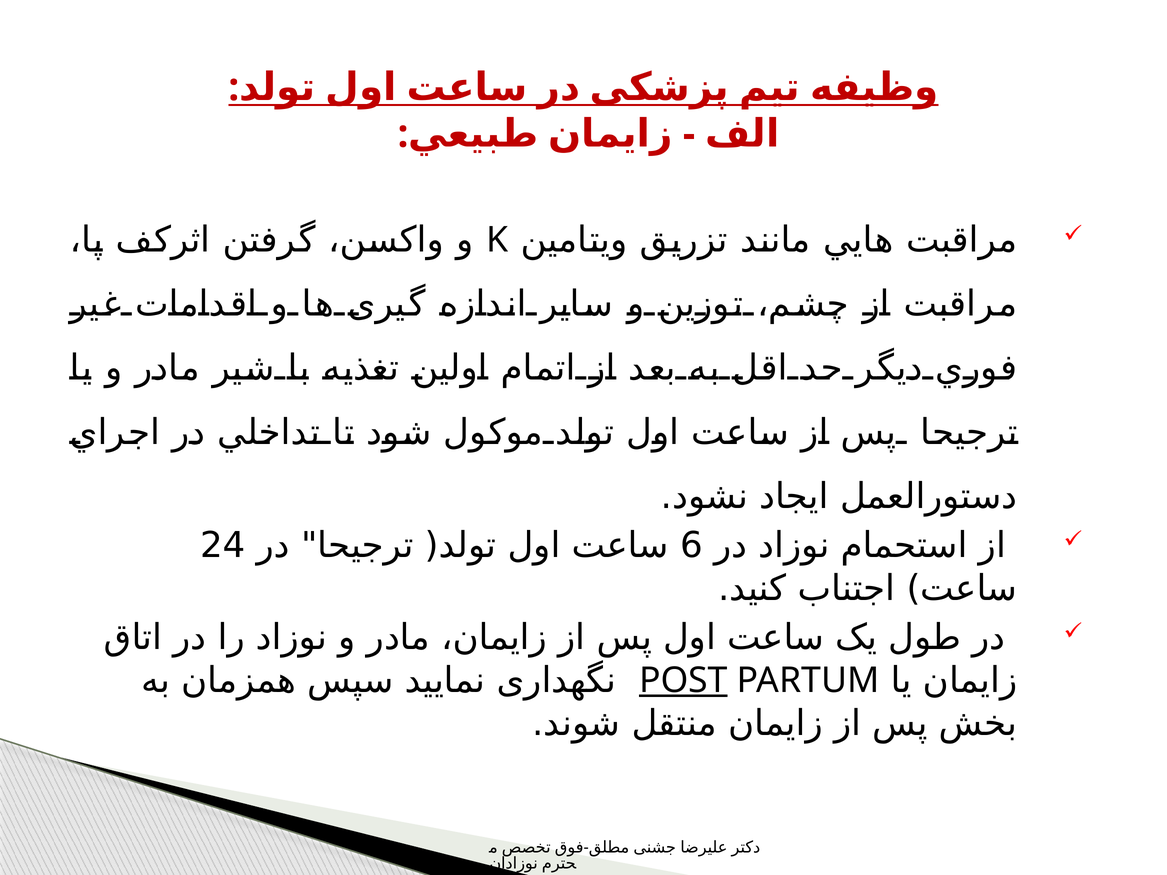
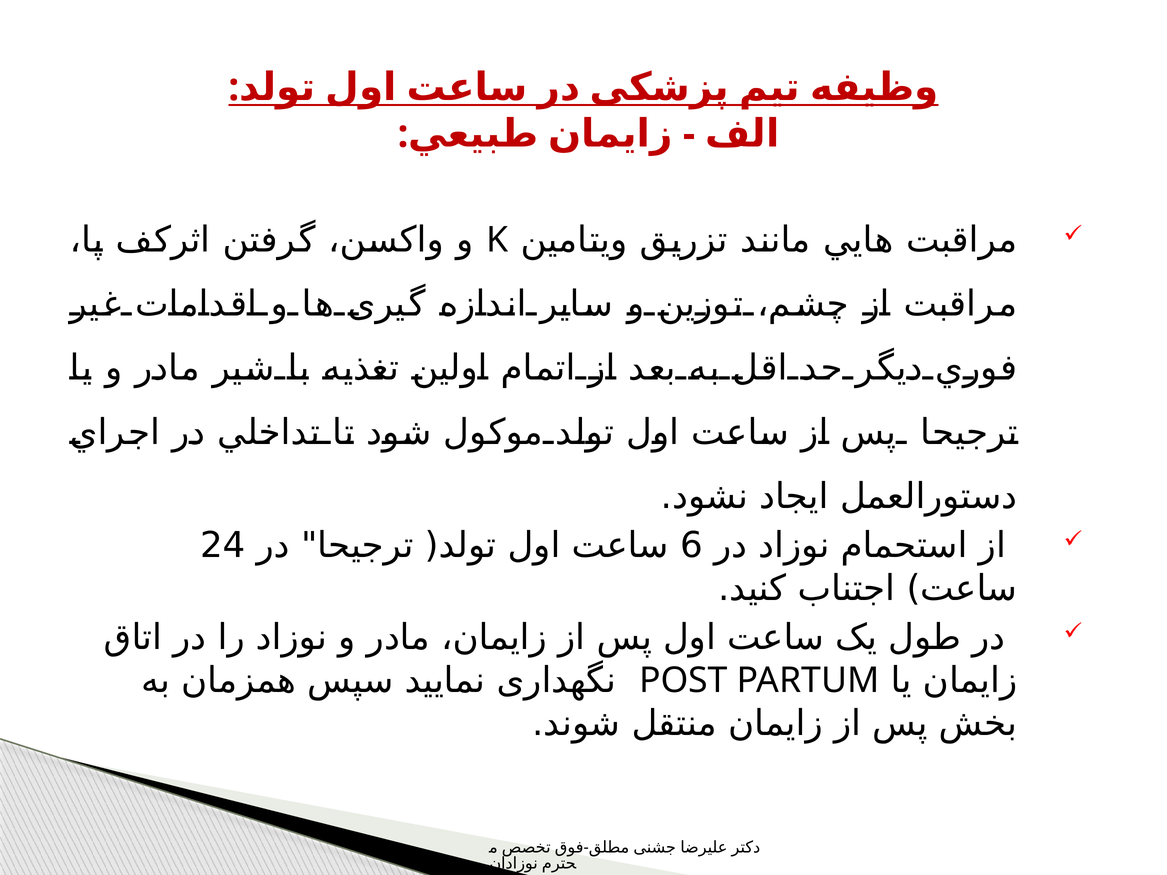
POST underline: present -> none
